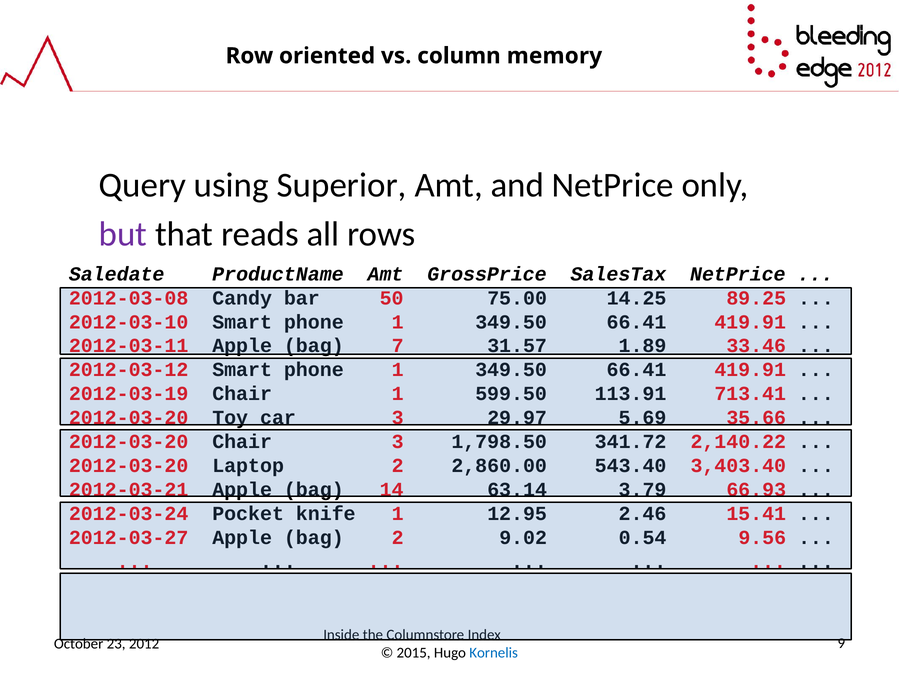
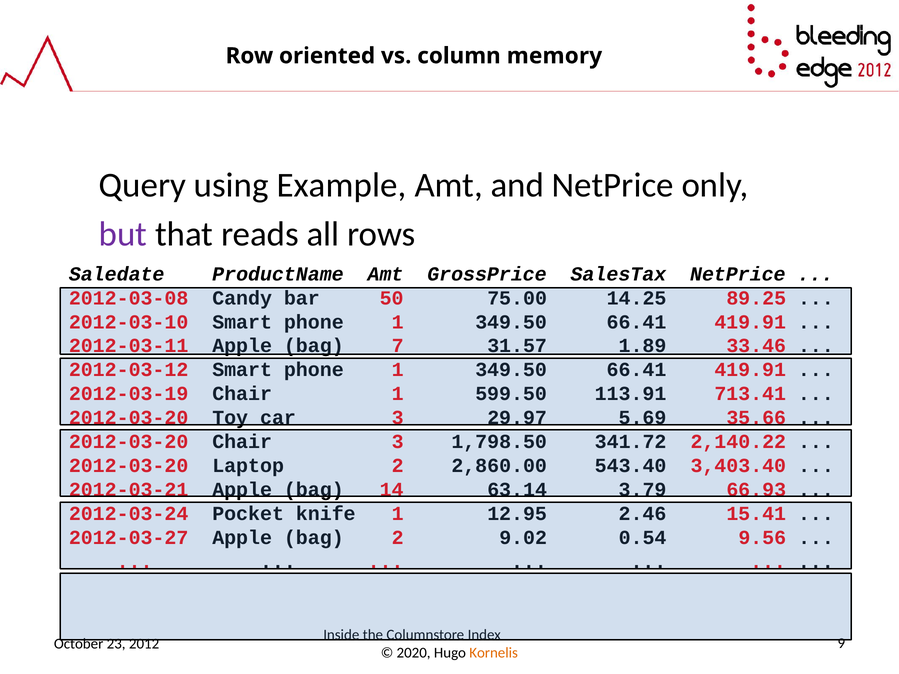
Superior: Superior -> Example
2015: 2015 -> 2020
Kornelis colour: blue -> orange
